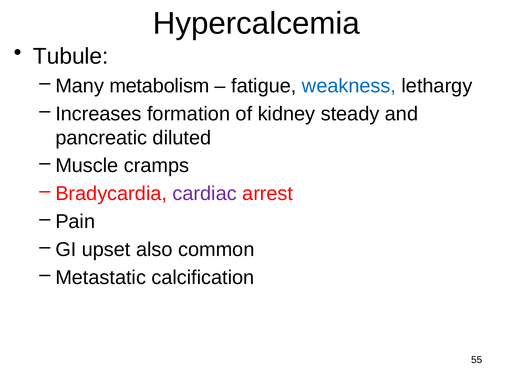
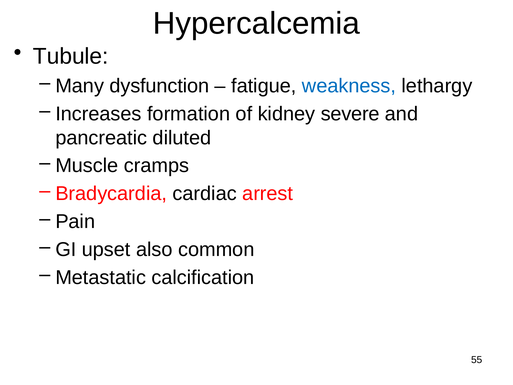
metabolism: metabolism -> dysfunction
steady: steady -> severe
cardiac colour: purple -> black
